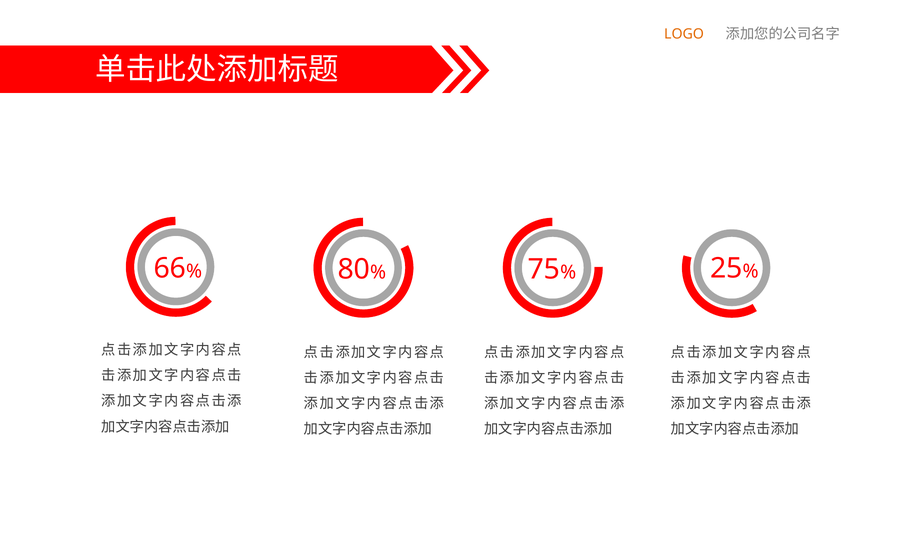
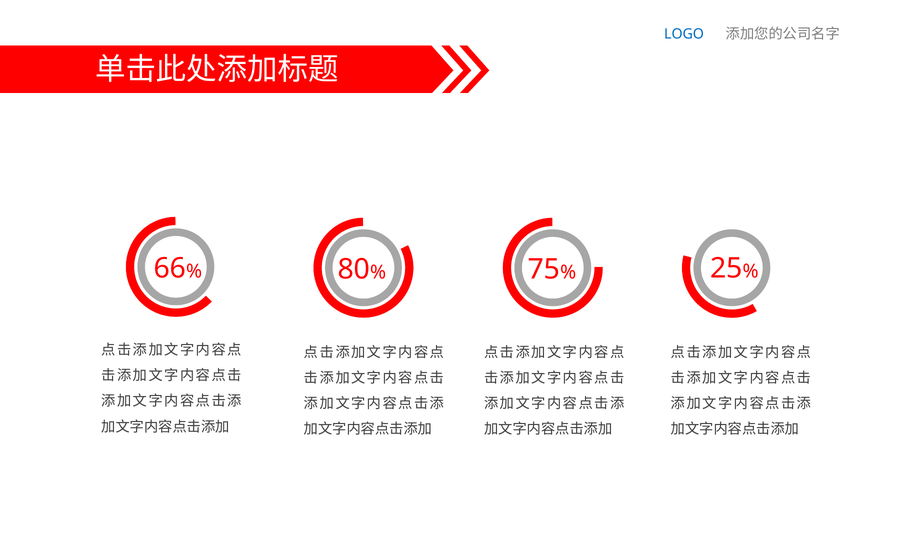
LOGO colour: orange -> blue
